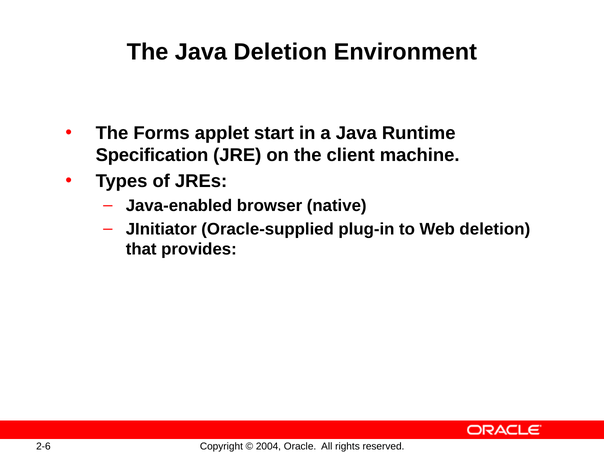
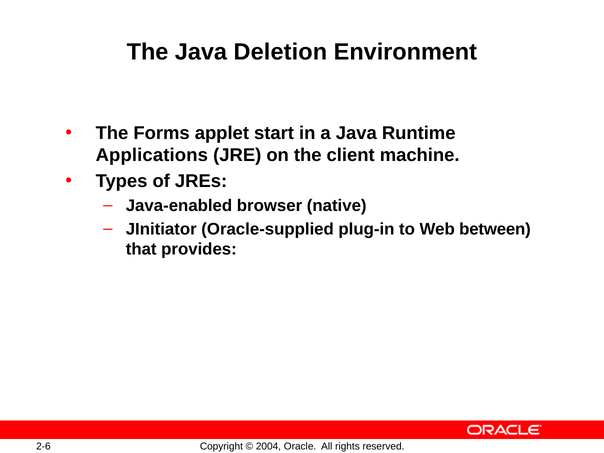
Specification: Specification -> Applications
Web deletion: deletion -> between
